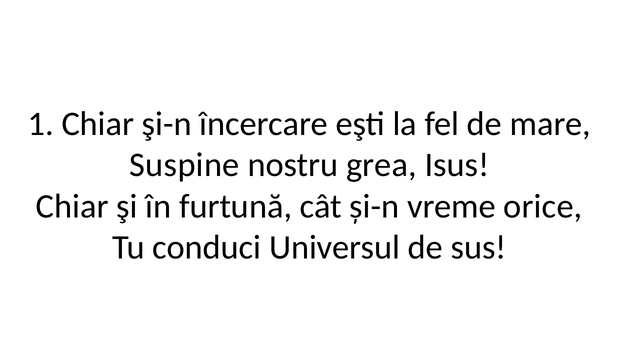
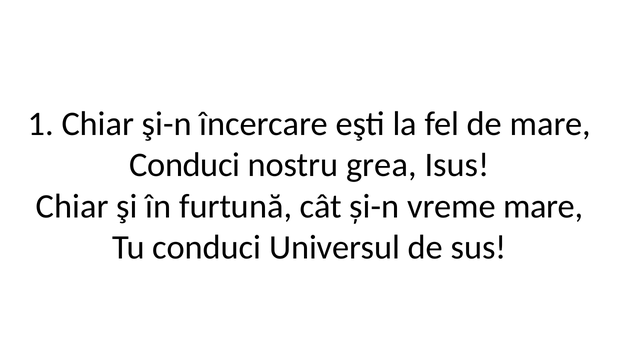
Suspine at (184, 165): Suspine -> Conduci
vreme orice: orice -> mare
